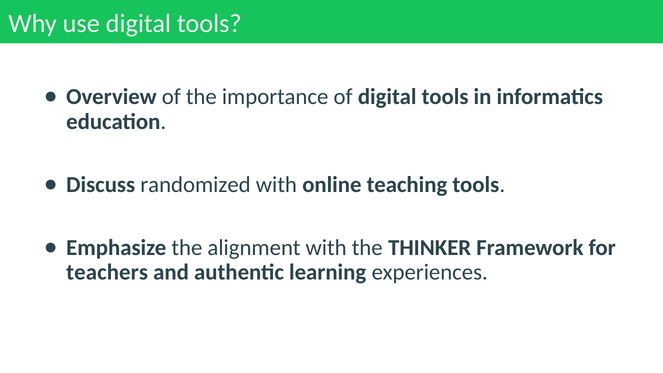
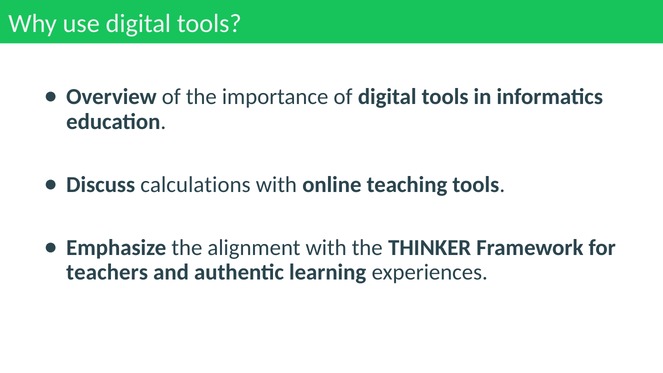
randomized: randomized -> calculations
